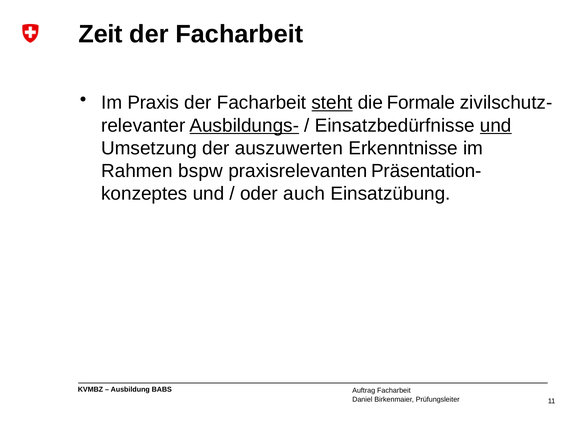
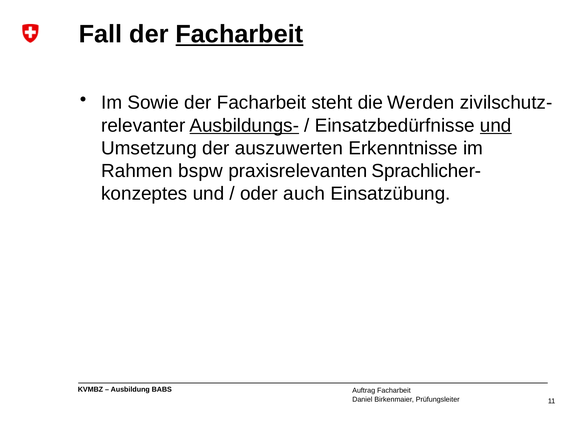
Zeit: Zeit -> Fall
Facharbeit at (239, 34) underline: none -> present
Praxis: Praxis -> Sowie
steht underline: present -> none
Formale: Formale -> Werden
Präsentation-: Präsentation- -> Sprachlicher-
